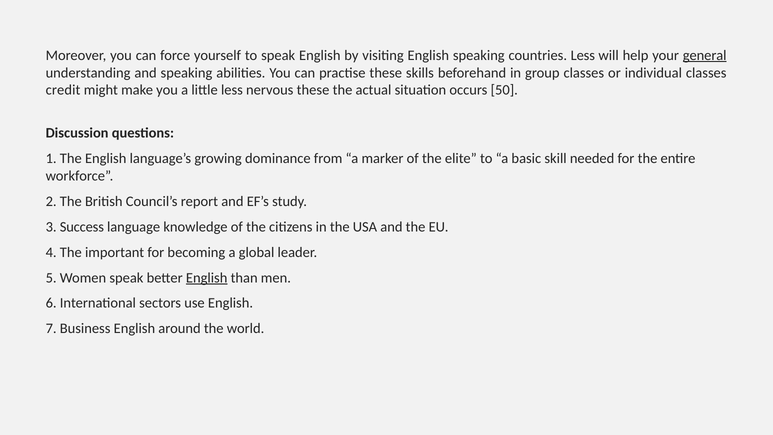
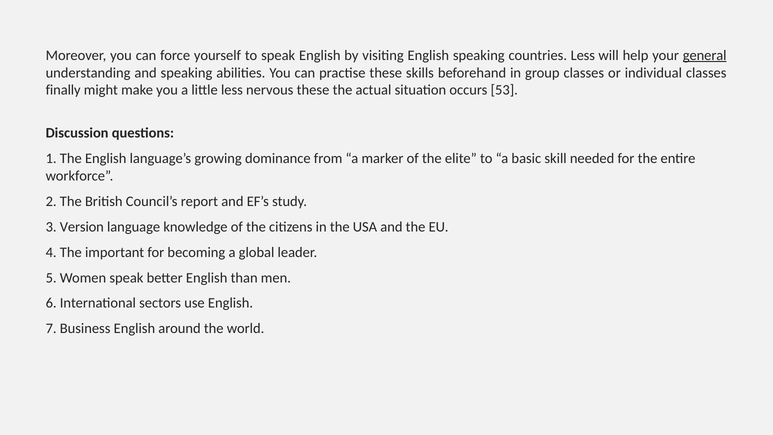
credit: credit -> finally
50: 50 -> 53
Success: Success -> Version
English at (207, 278) underline: present -> none
